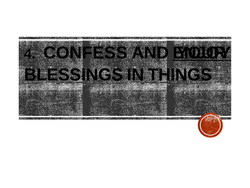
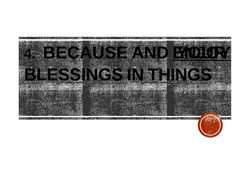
CONFESS: CONFESS -> BECAUSE
